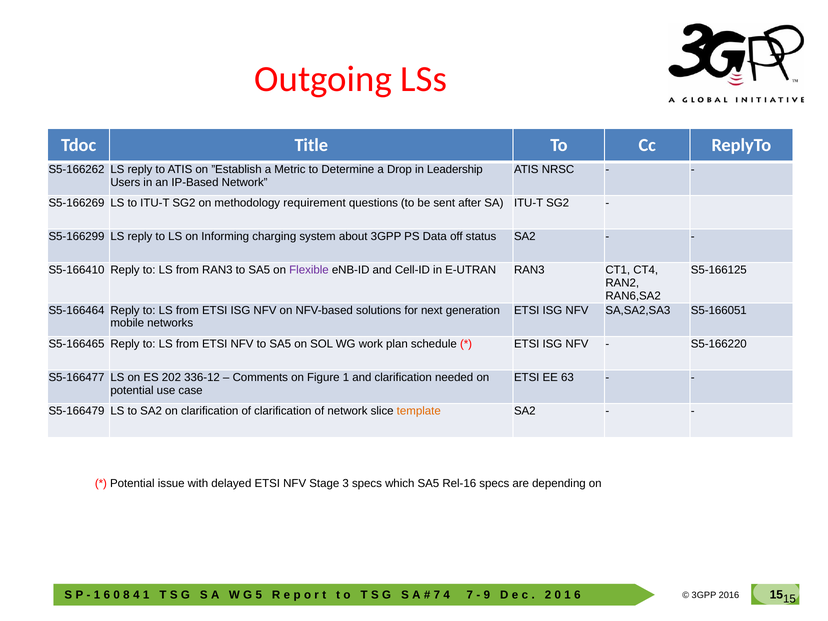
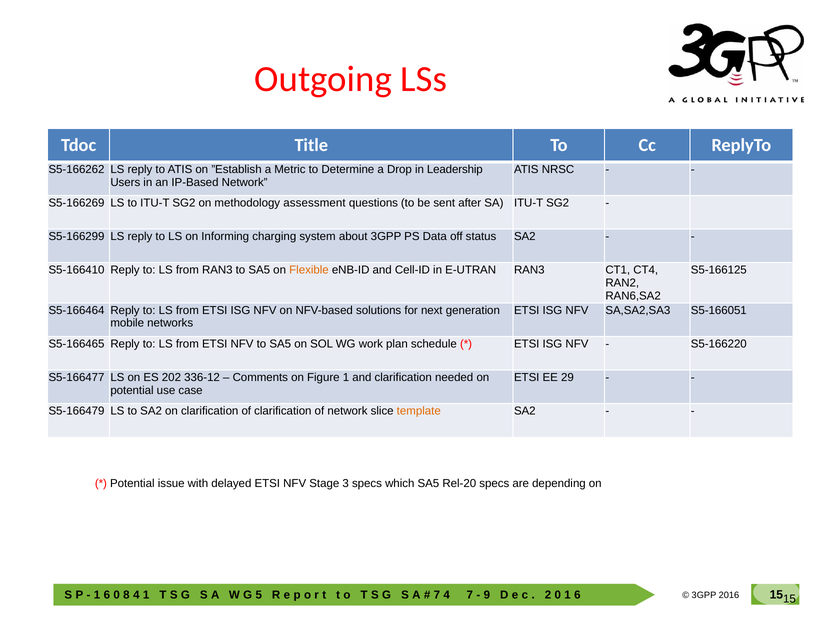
requirement: requirement -> assessment
Flexible colour: purple -> orange
63: 63 -> 29
Rel-16: Rel-16 -> Rel-20
